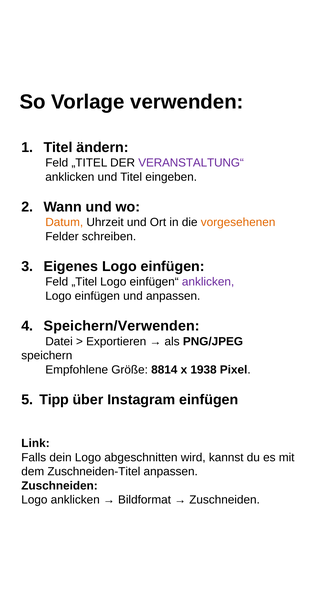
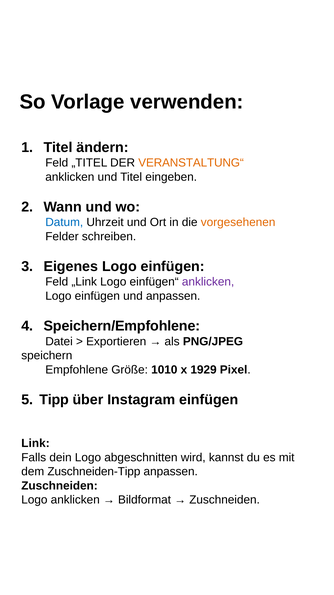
VERANSTALTUNG“ colour: purple -> orange
Datum colour: orange -> blue
„Titel at (84, 281): „Titel -> „Link
Speichern/Verwenden: Speichern/Verwenden -> Speichern/Empfohlene
8814: 8814 -> 1010
1938: 1938 -> 1929
Zuschneiden-Titel: Zuschneiden-Titel -> Zuschneiden-Tipp
